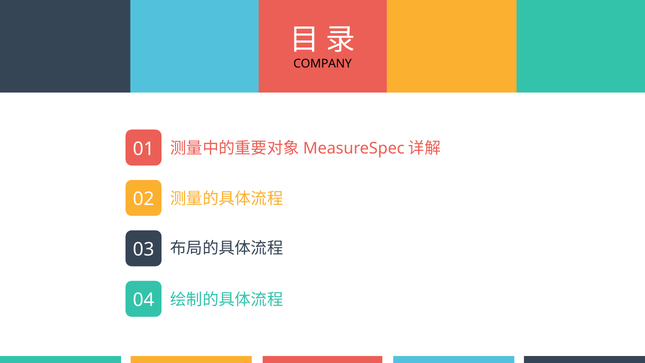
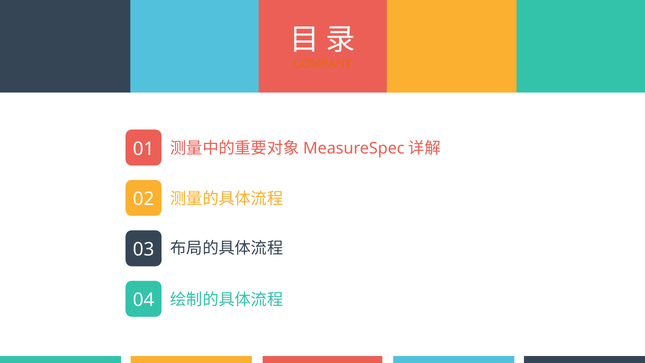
COMPANY colour: black -> orange
